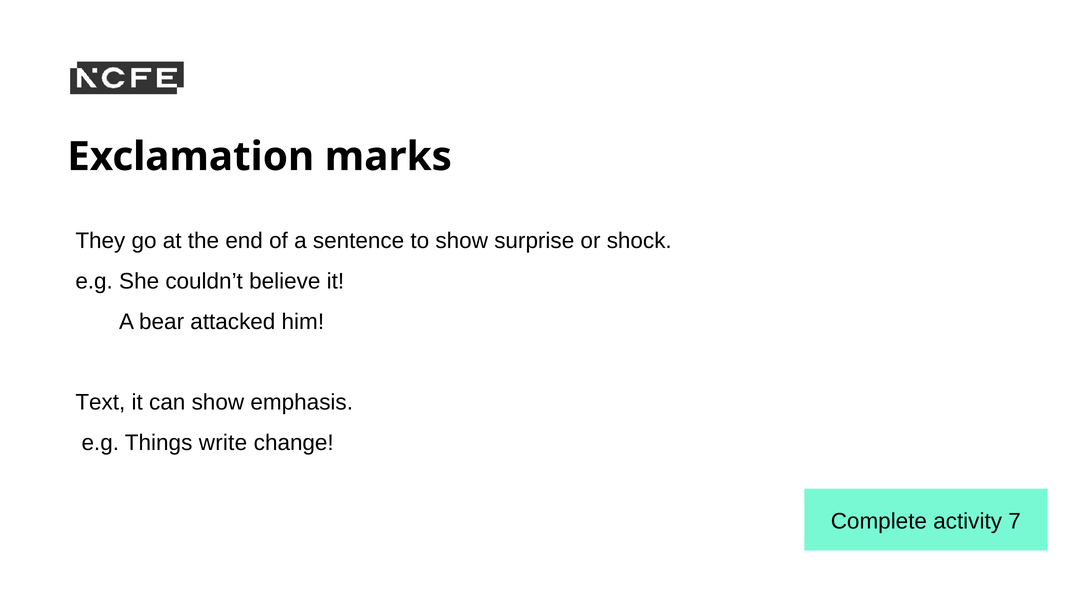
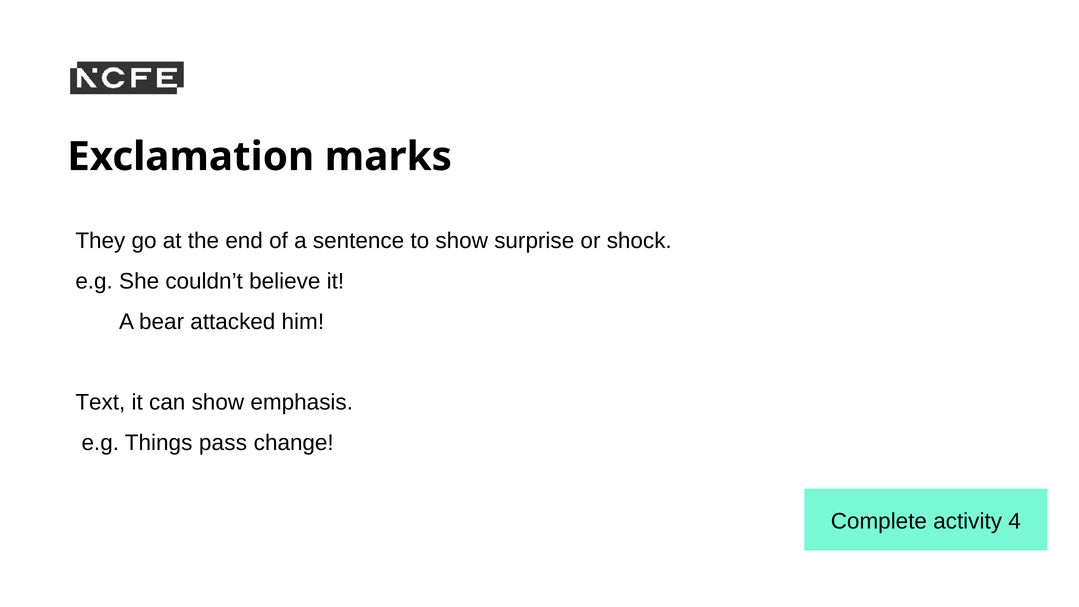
write: write -> pass
7: 7 -> 4
